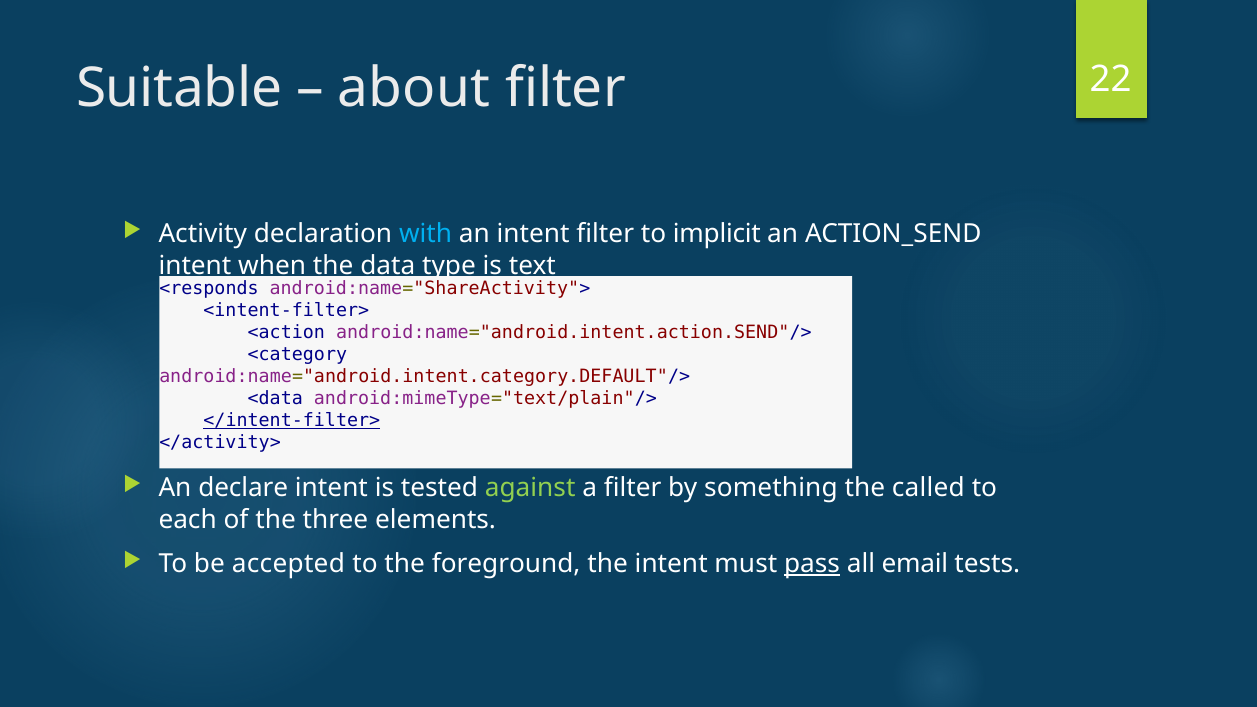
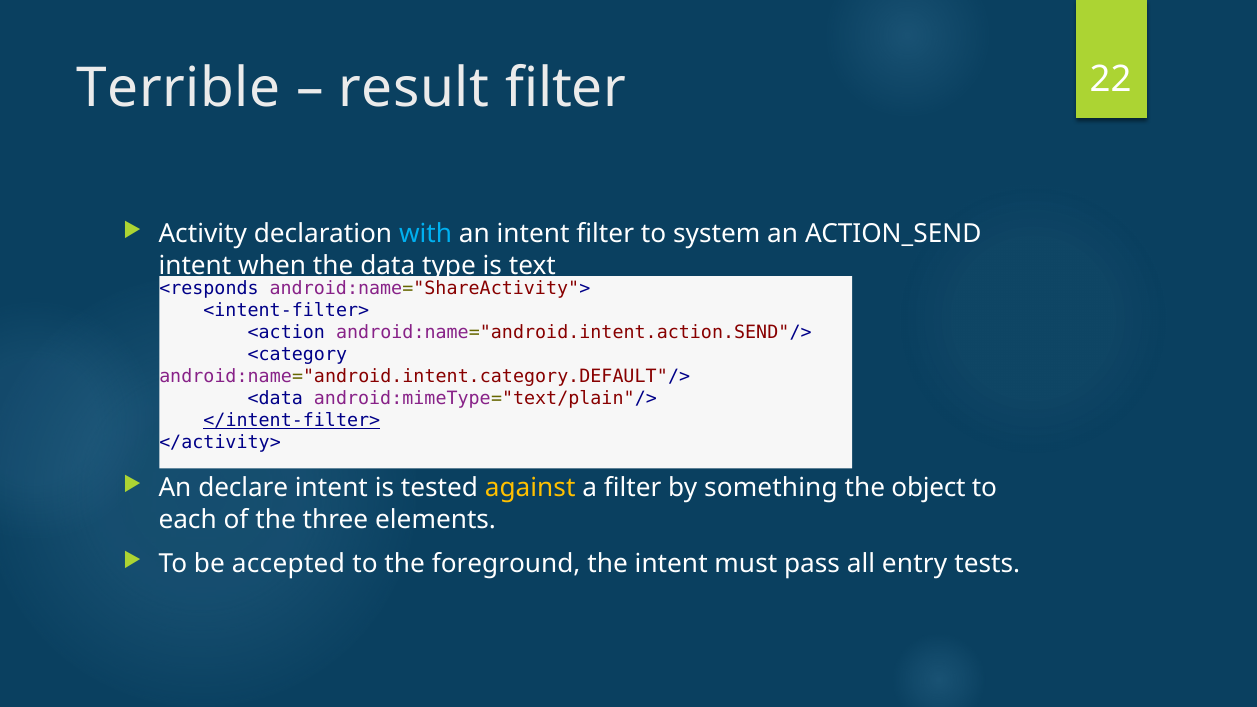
Suitable: Suitable -> Terrible
about: about -> result
implicit: implicit -> system
against colour: light green -> yellow
called: called -> object
pass underline: present -> none
email: email -> entry
